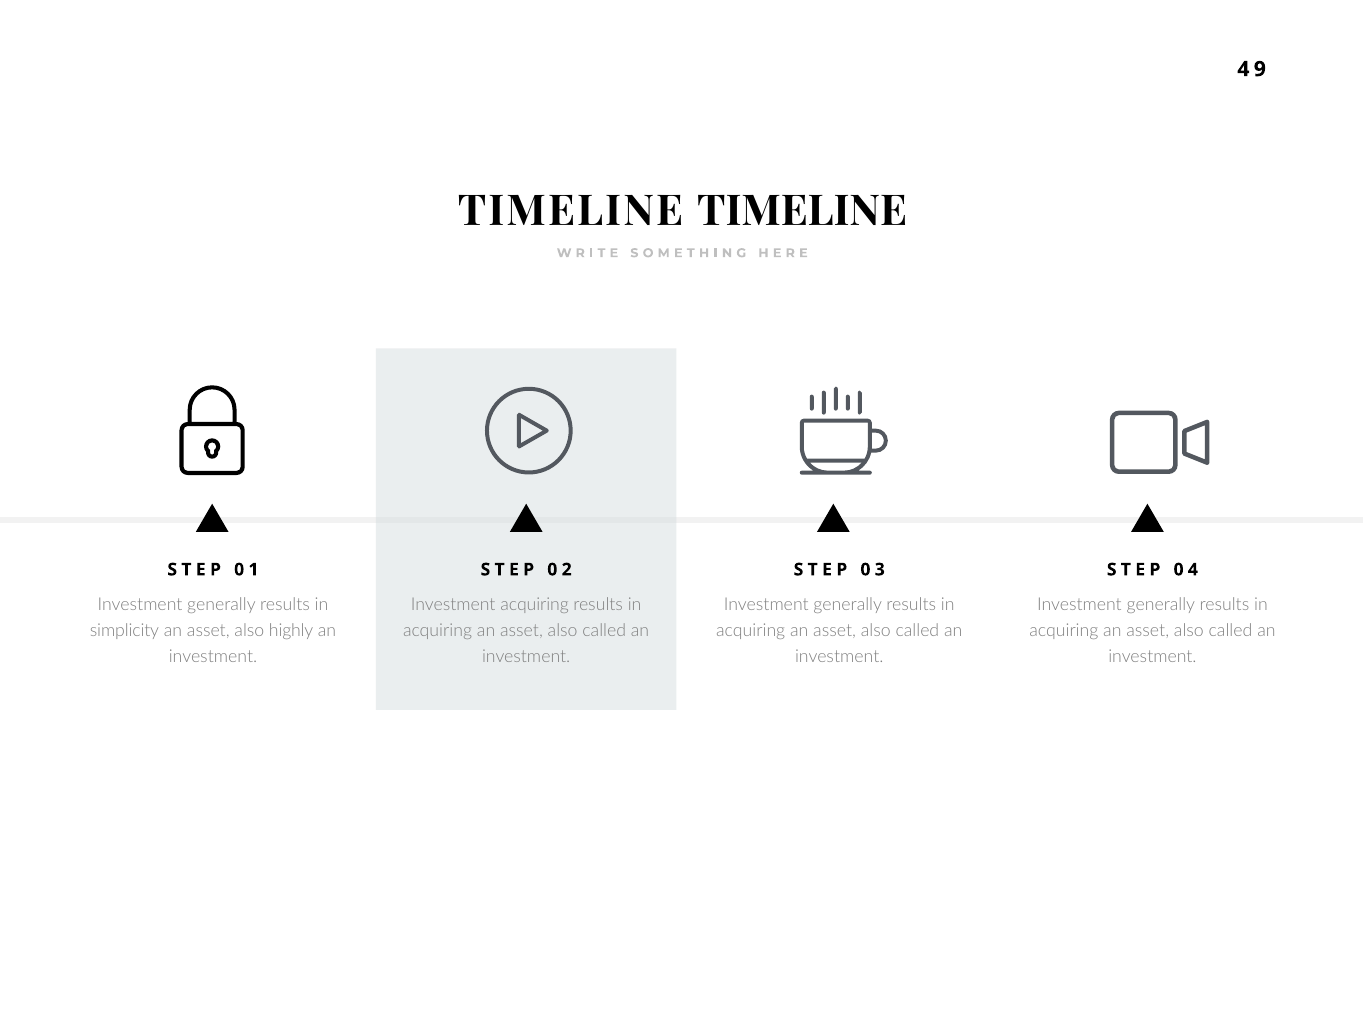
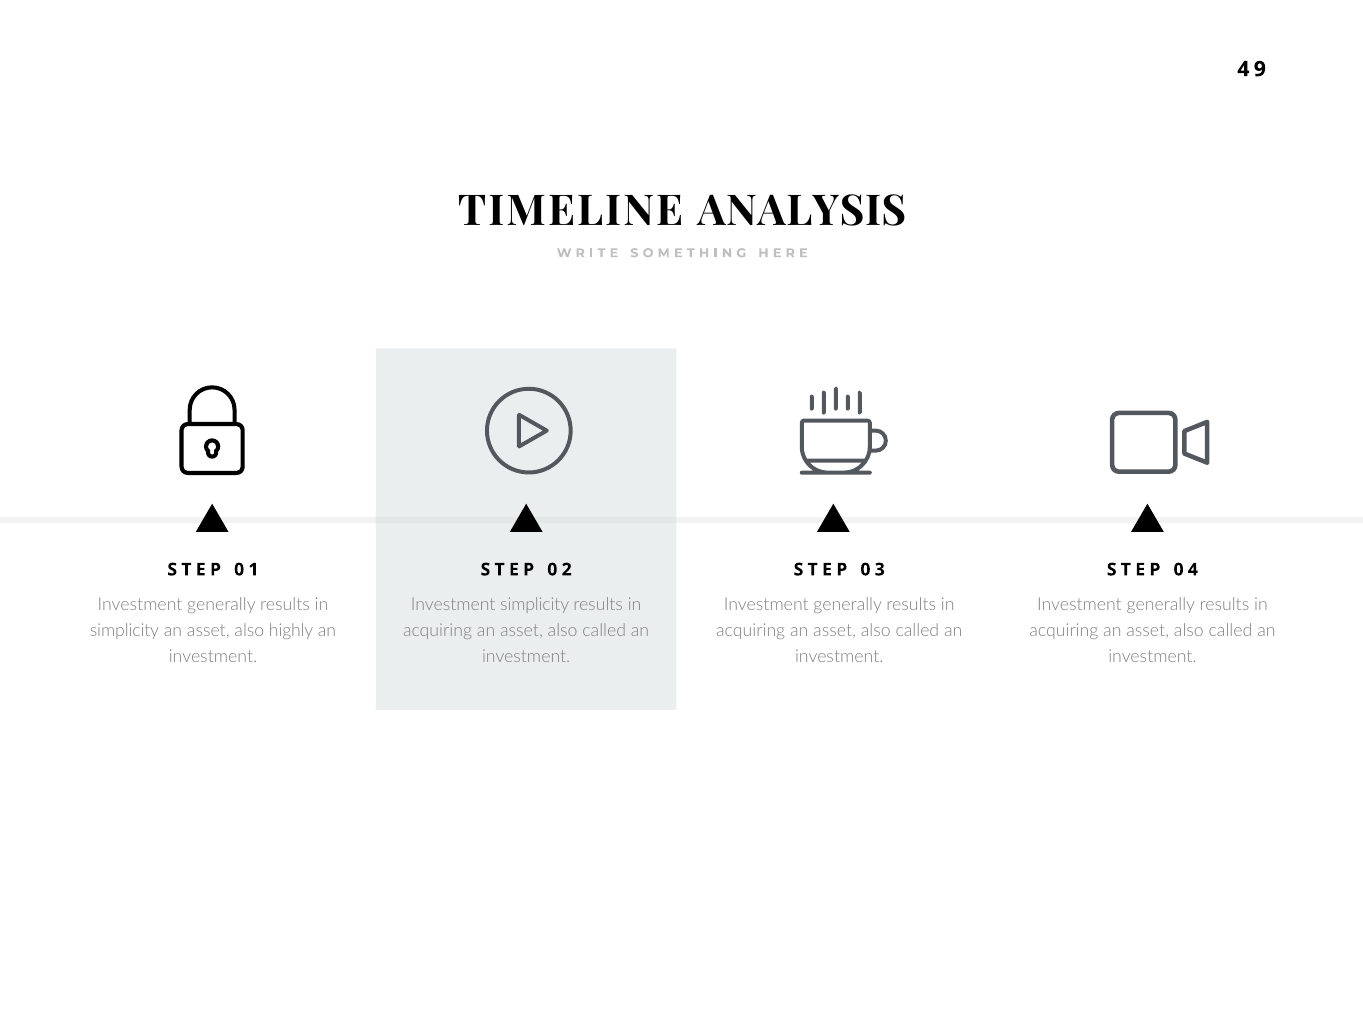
TIMELINE TIMELINE: TIMELINE -> ANALYSIS
Investment acquiring: acquiring -> simplicity
